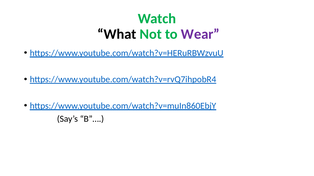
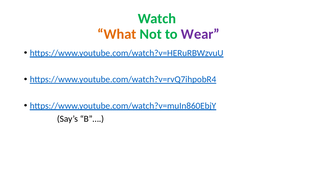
What colour: black -> orange
